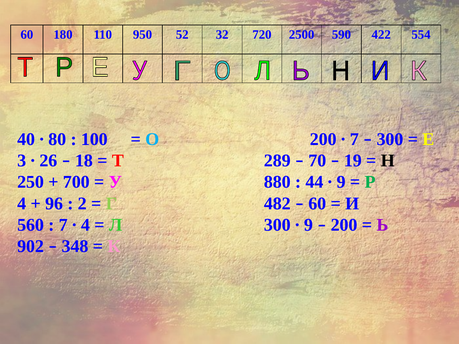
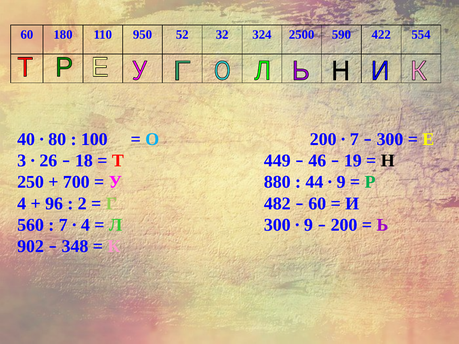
720: 720 -> 324
289: 289 -> 449
70: 70 -> 46
